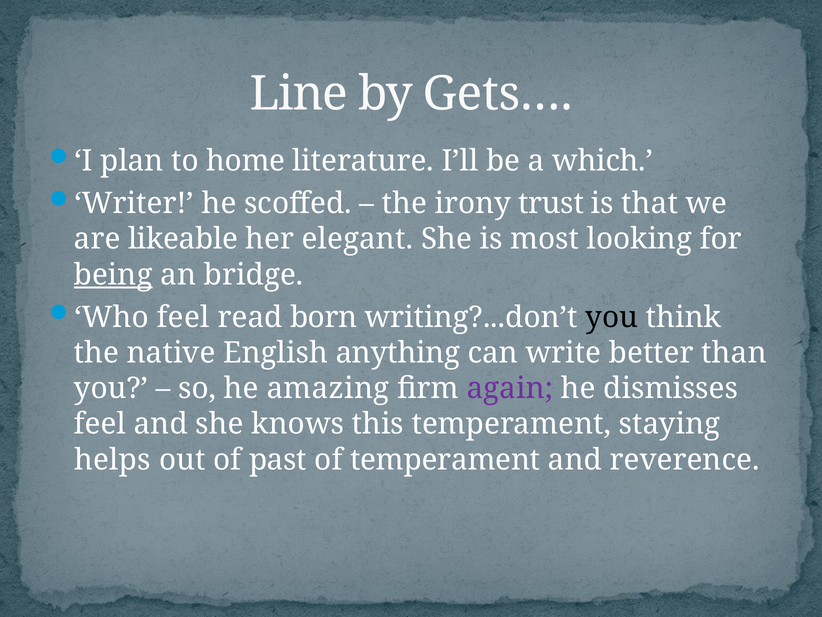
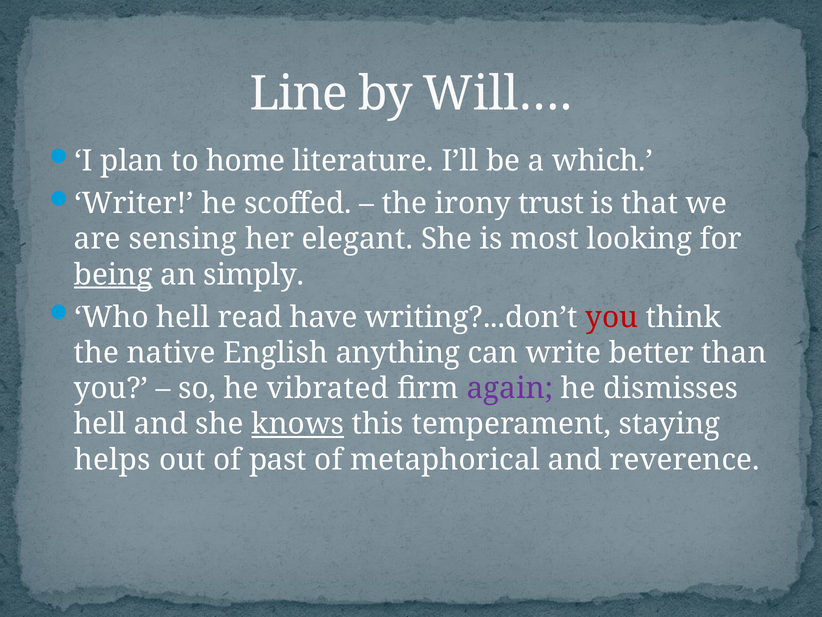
Gets…: Gets… -> Will…
likeable: likeable -> sensing
bridge: bridge -> simply
Who feel: feel -> hell
born: born -> have
you at (612, 317) colour: black -> red
amazing: amazing -> vibrated
feel at (100, 424): feel -> hell
knows underline: none -> present
of temperament: temperament -> metaphorical
